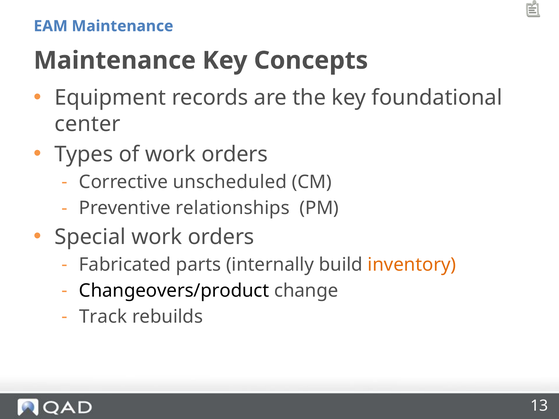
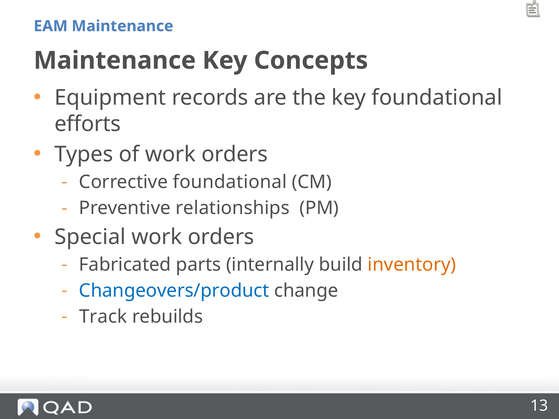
center: center -> efforts
Corrective unscheduled: unscheduled -> foundational
Changeovers/product colour: black -> blue
